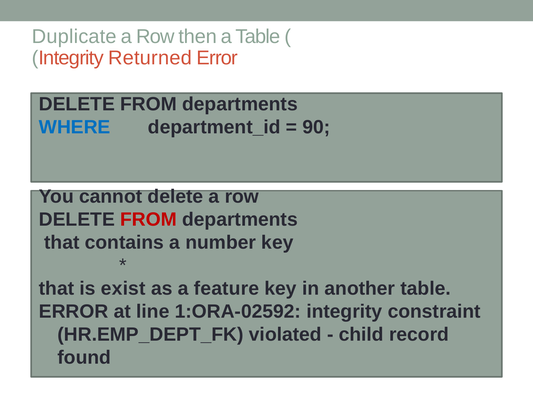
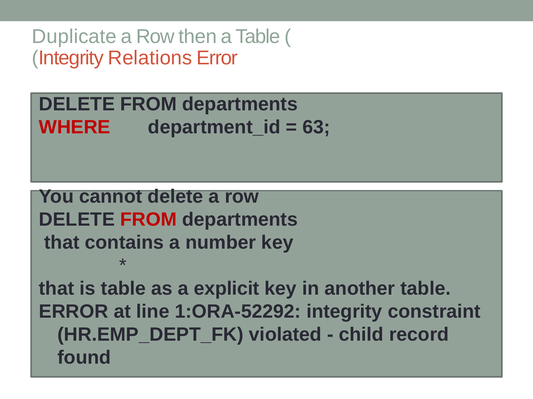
Returned: Returned -> Relations
WHERE colour: blue -> red
90: 90 -> 63
is exist: exist -> table
feature: feature -> explicit
1:ORA-02592: 1:ORA-02592 -> 1:ORA-52292
